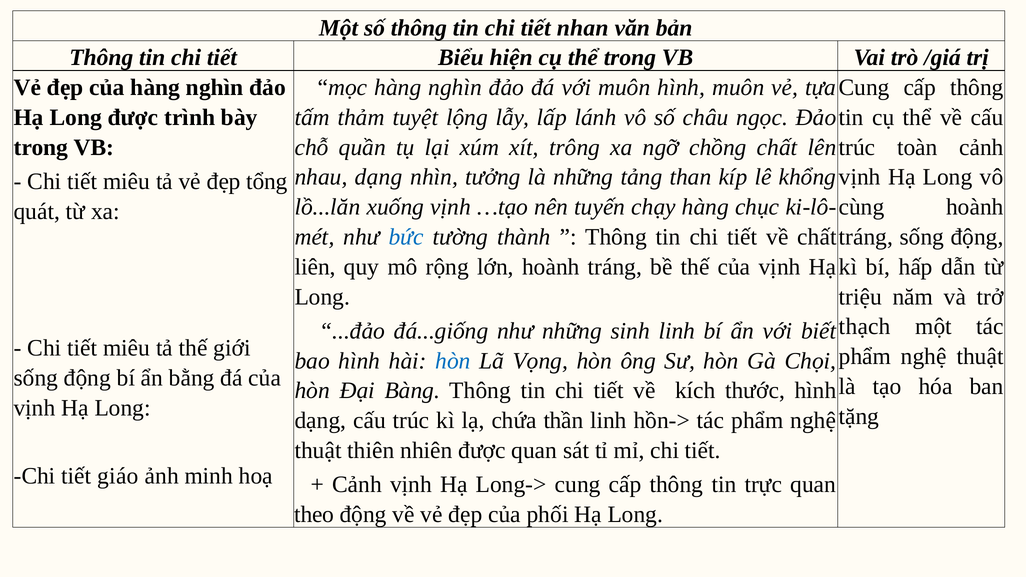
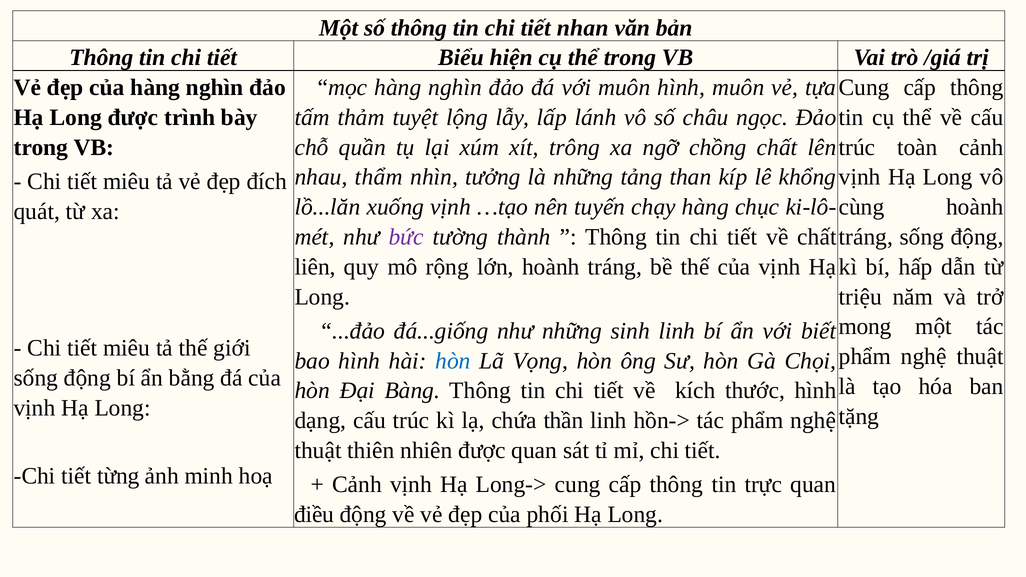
nhau dạng: dạng -> thẩm
tổng: tổng -> đích
bức colour: blue -> purple
thạch: thạch -> mong
giáo: giáo -> từng
theo: theo -> điều
